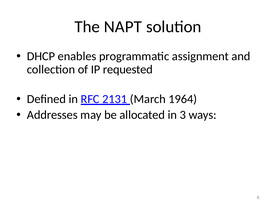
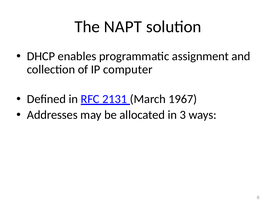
requested: requested -> computer
1964: 1964 -> 1967
